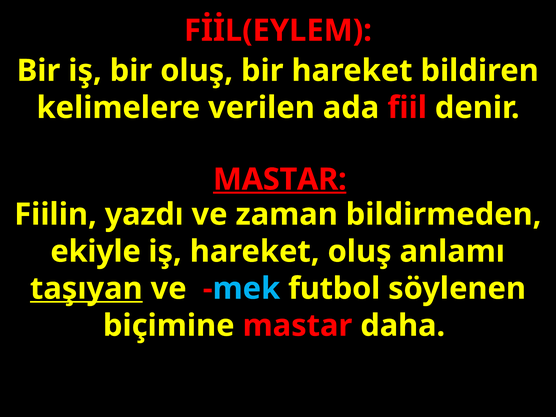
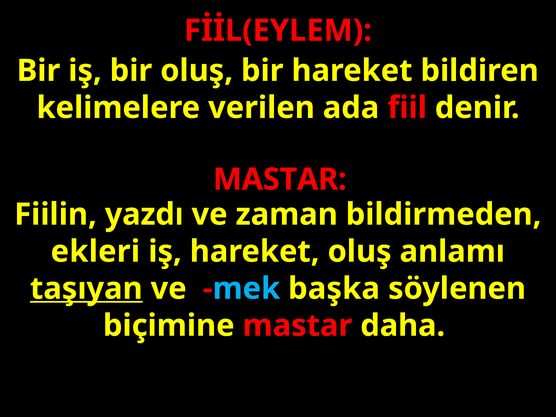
MASTAR at (280, 179) underline: present -> none
ekiyle: ekiyle -> ekleri
futbol: futbol -> başka
